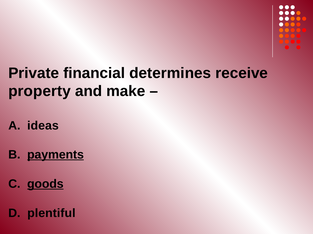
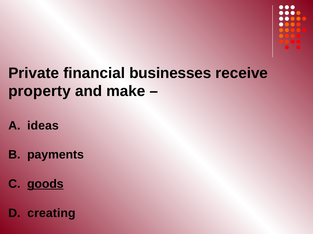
determines: determines -> businesses
payments underline: present -> none
plentiful: plentiful -> creating
